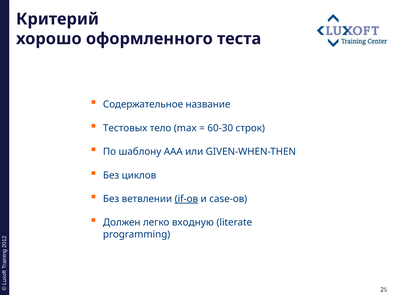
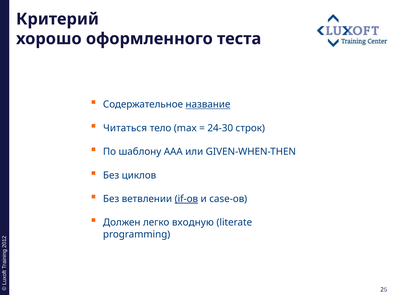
название underline: none -> present
Тестовых: Тестовых -> Читаться
60-30: 60-30 -> 24-30
